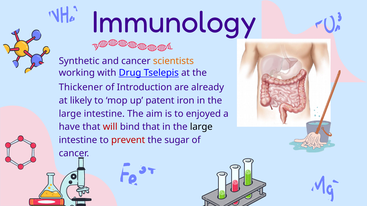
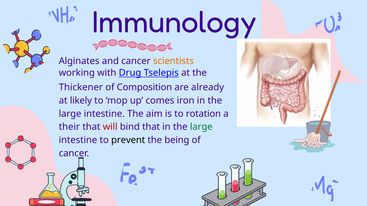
Synthetic: Synthetic -> Alginates
Introduction: Introduction -> Composition
patent: patent -> comes
enjoyed: enjoyed -> rotation
have: have -> their
large at (201, 127) colour: black -> green
prevent colour: red -> black
sugar: sugar -> being
